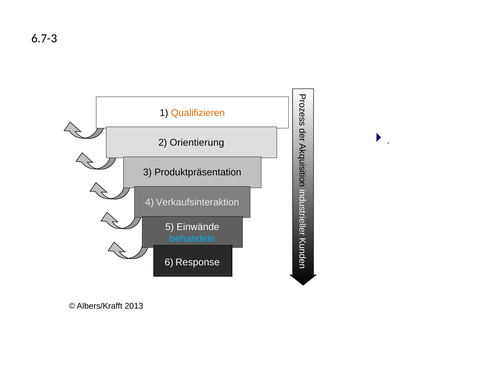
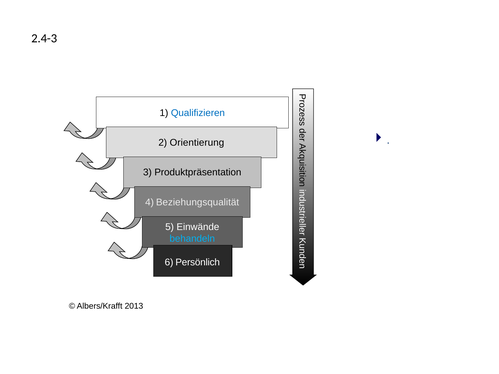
6.7-3: 6.7-3 -> 2.4-3
Qualifizieren colour: orange -> blue
Verkaufsinteraktion: Verkaufsinteraktion -> Beziehungsqualität
Response: Response -> Persönlich
